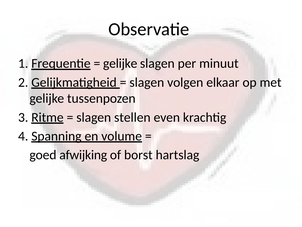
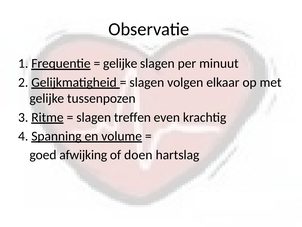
stellen: stellen -> treffen
borst: borst -> doen
